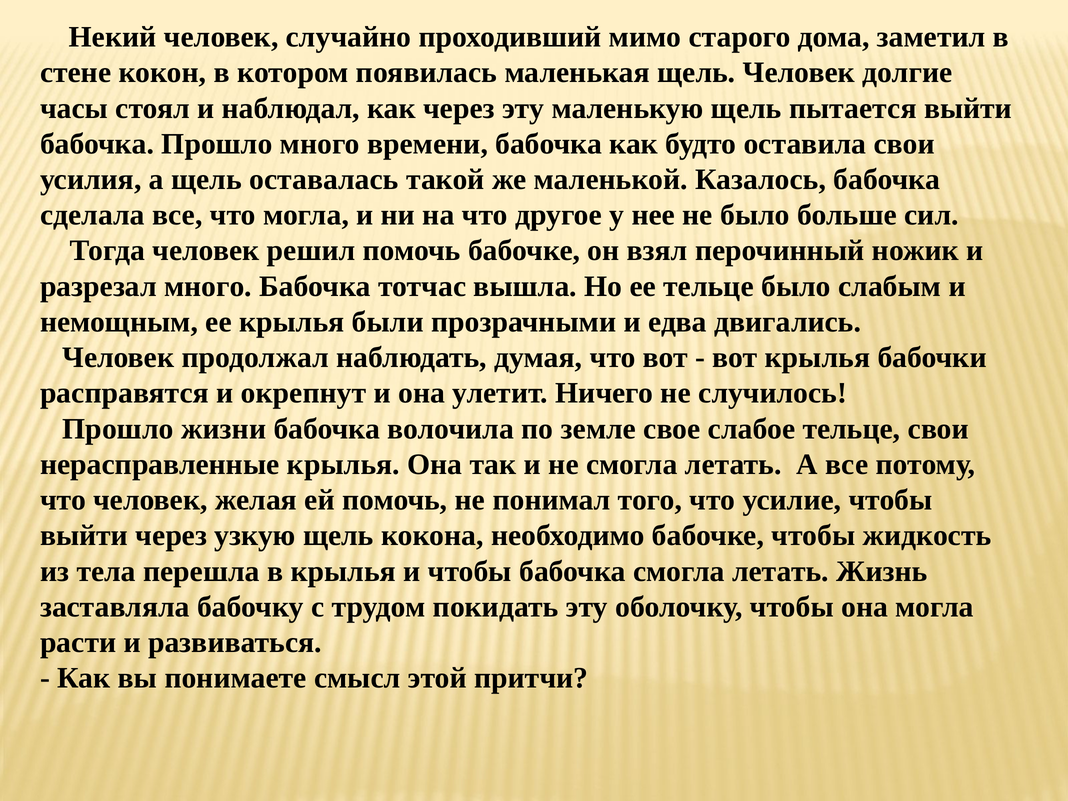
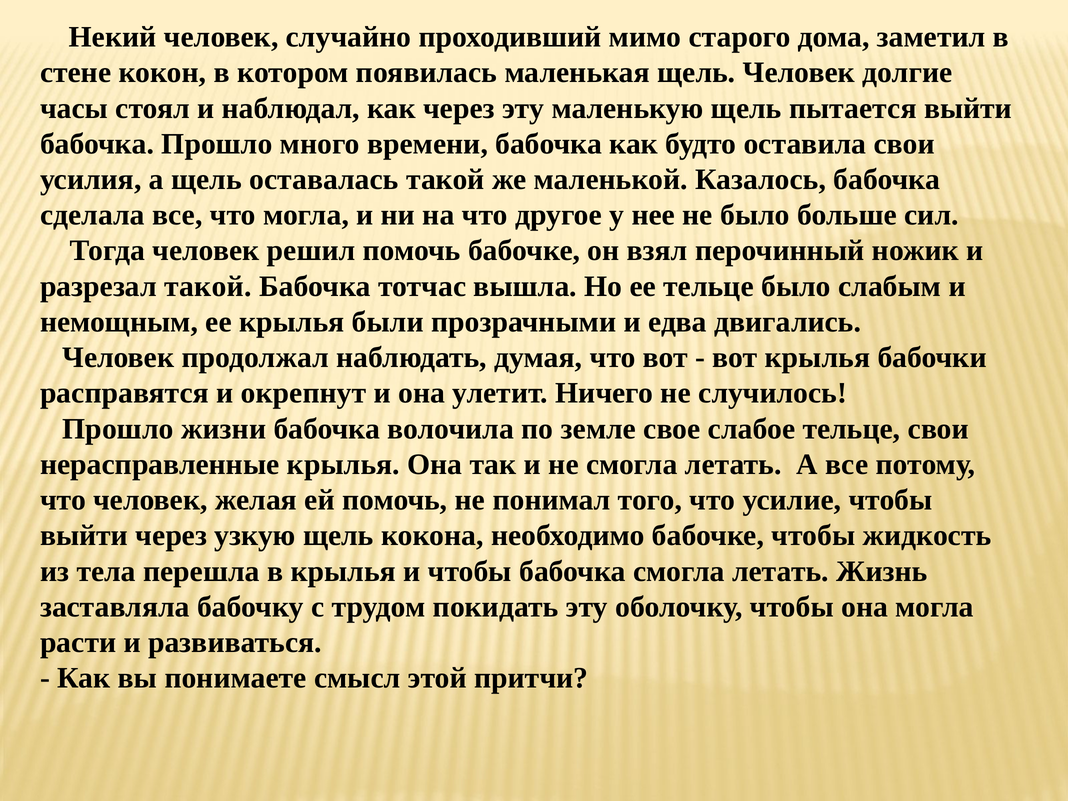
разрезал много: много -> такой
